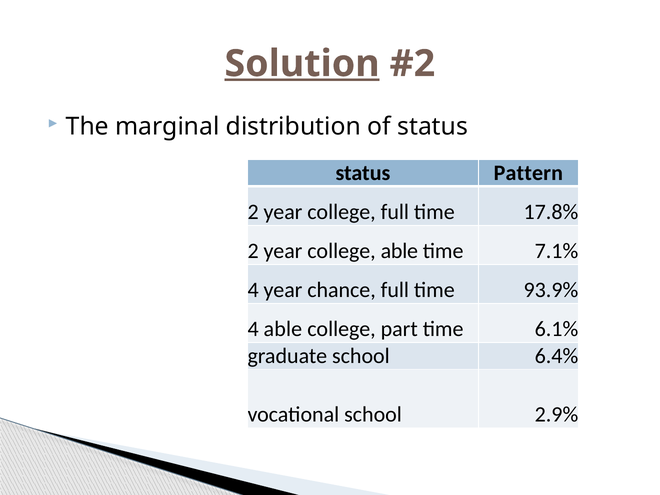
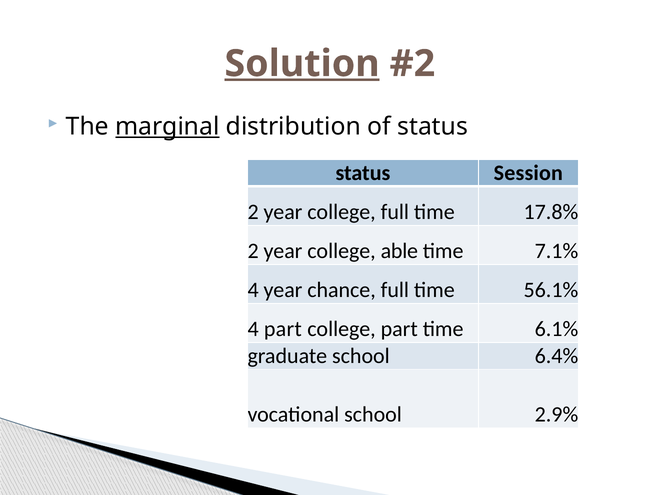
marginal underline: none -> present
Pattern: Pattern -> Session
93.9%: 93.9% -> 56.1%
4 able: able -> part
